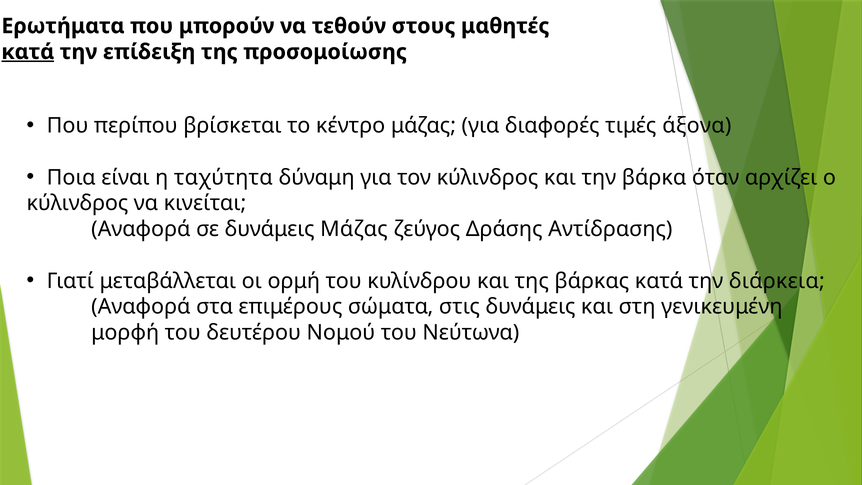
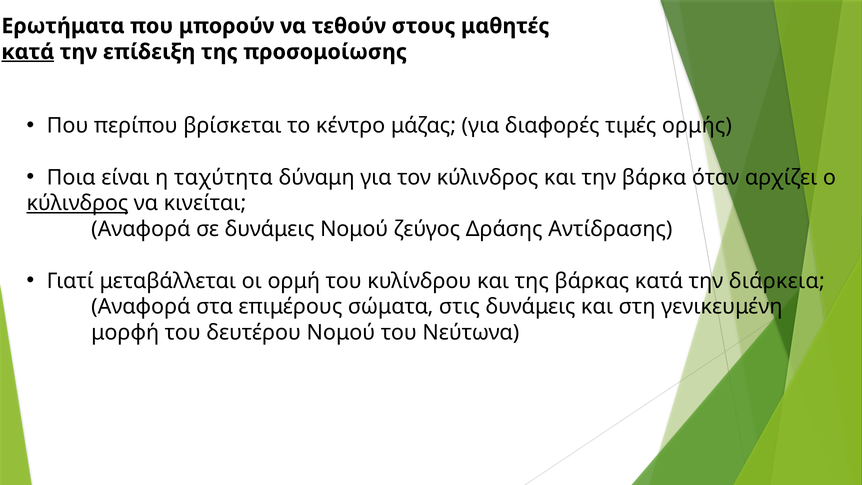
άξονα: άξονα -> ορμής
κύλινδρος at (77, 203) underline: none -> present
δυνάμεις Μάζας: Μάζας -> Νομού
